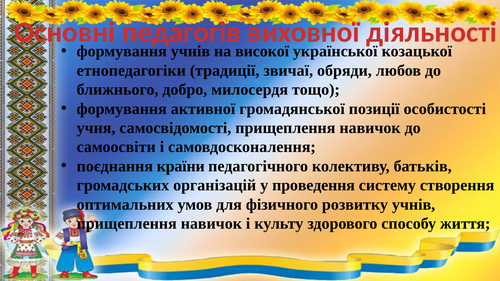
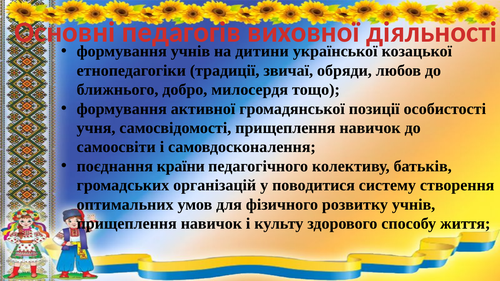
високої: високої -> дитини
проведення: проведення -> поводитися
